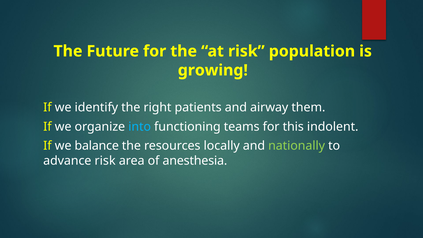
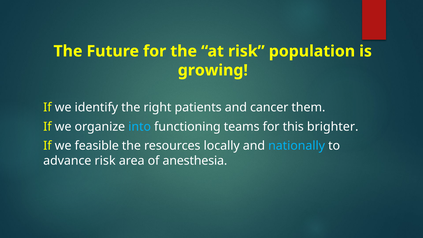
airway: airway -> cancer
indolent: indolent -> brighter
balance: balance -> feasible
nationally colour: light green -> light blue
